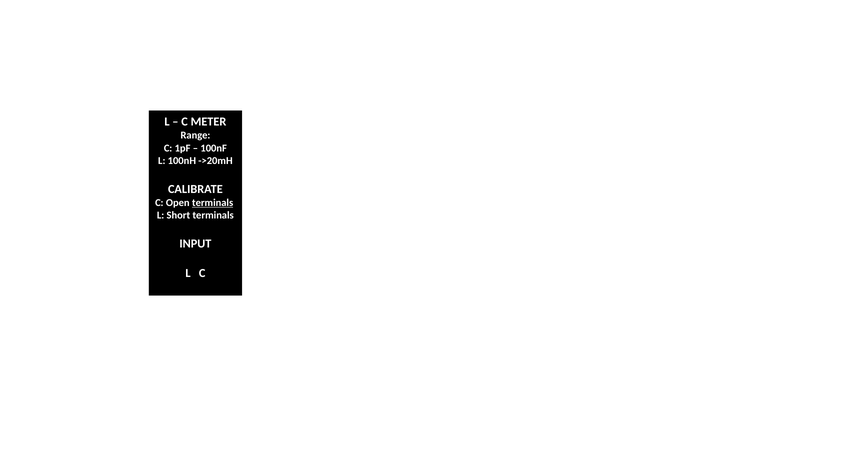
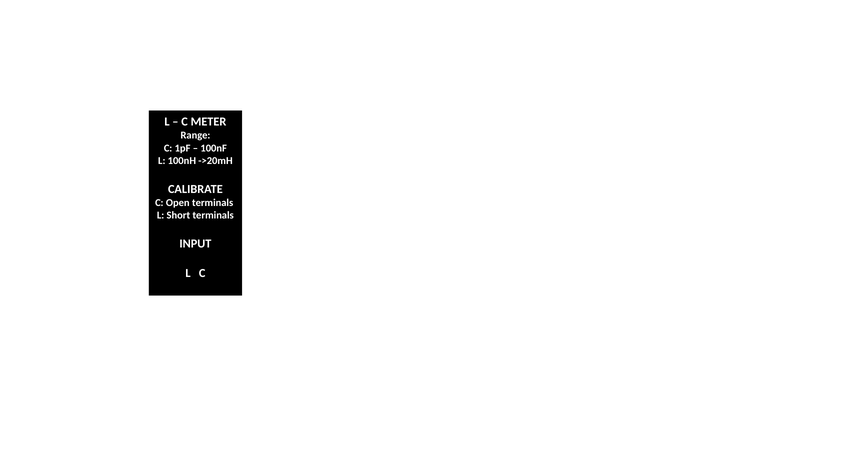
terminals at (213, 203) underline: present -> none
